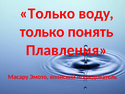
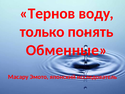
Только at (47, 13): Только -> Тернов
Плавления: Плавления -> Обменные
